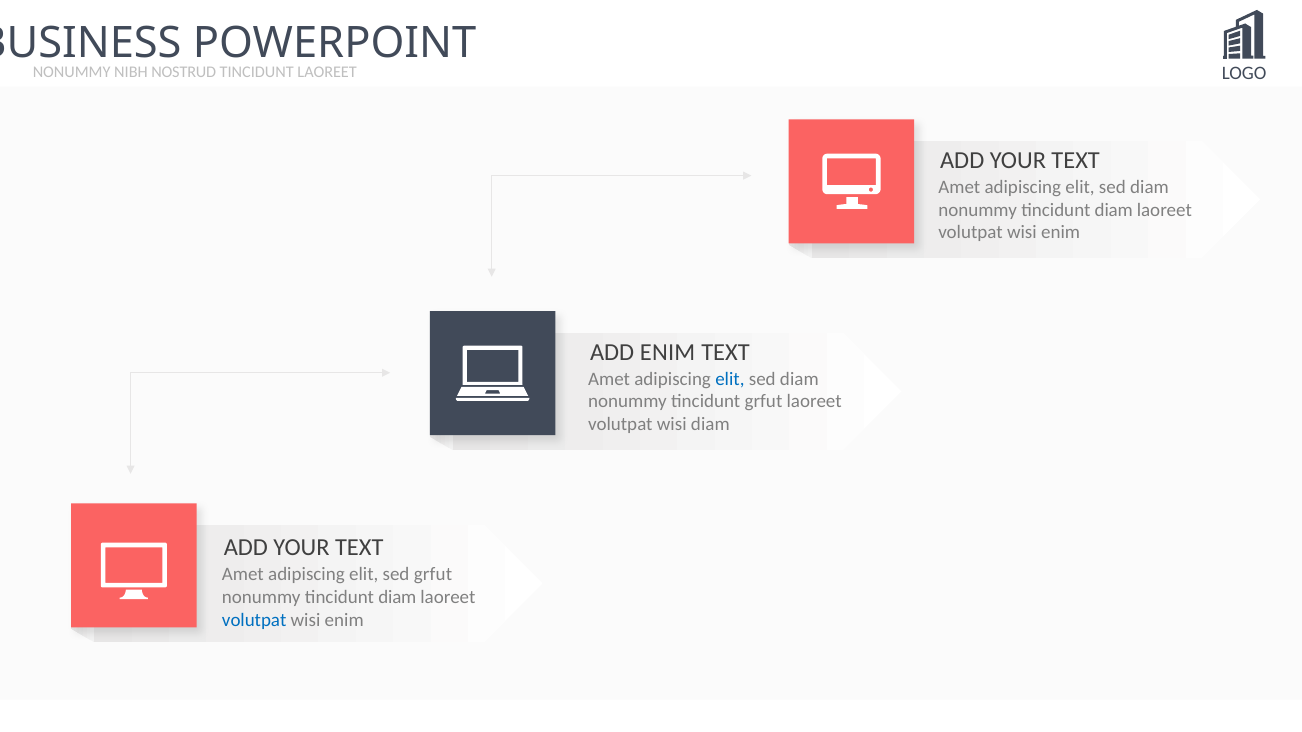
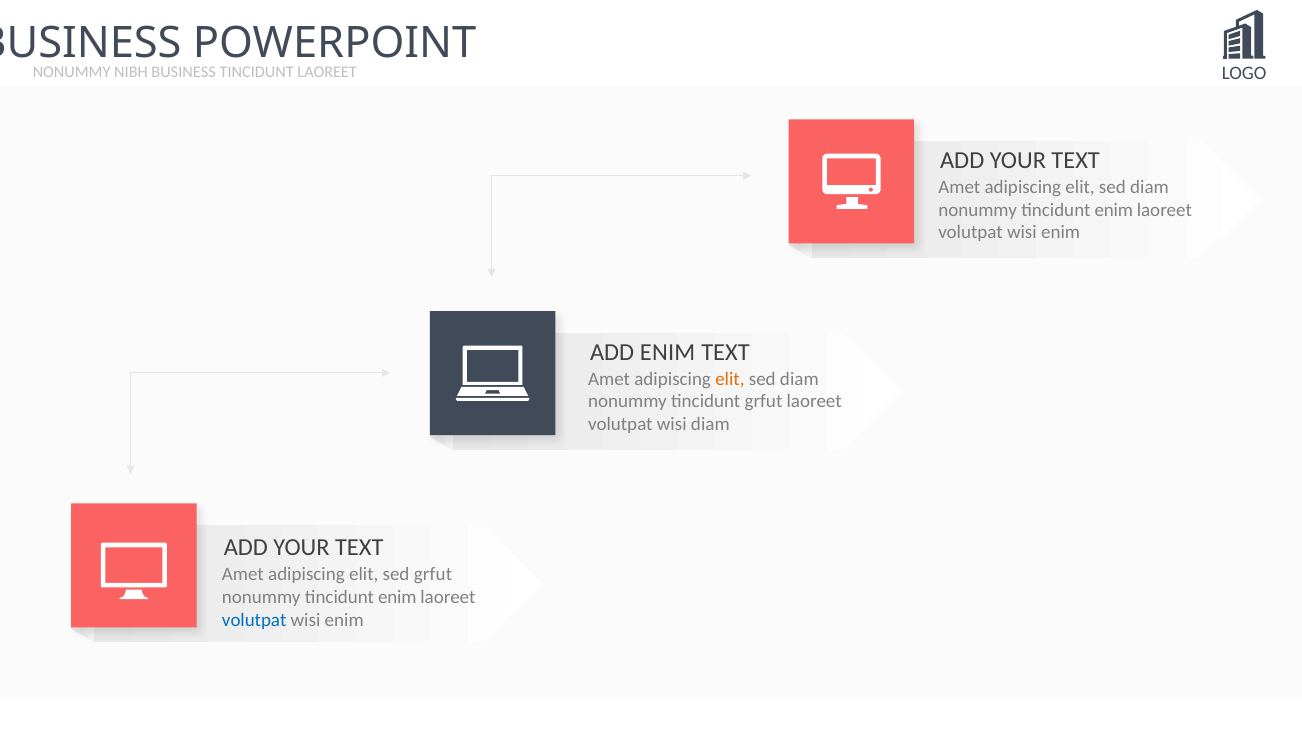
NOSTRUD at (184, 73): NOSTRUD -> BUSINESS
diam at (1114, 210): diam -> enim
elit at (730, 379) colour: blue -> orange
diam at (397, 597): diam -> enim
